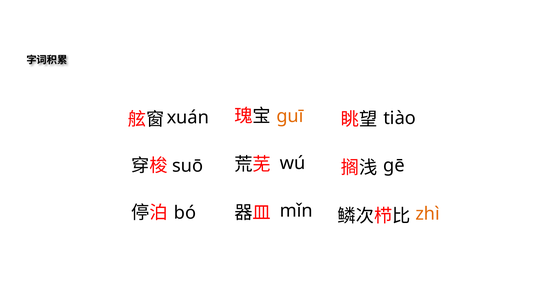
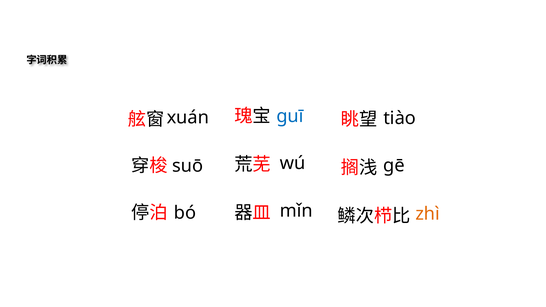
ɡuī colour: orange -> blue
